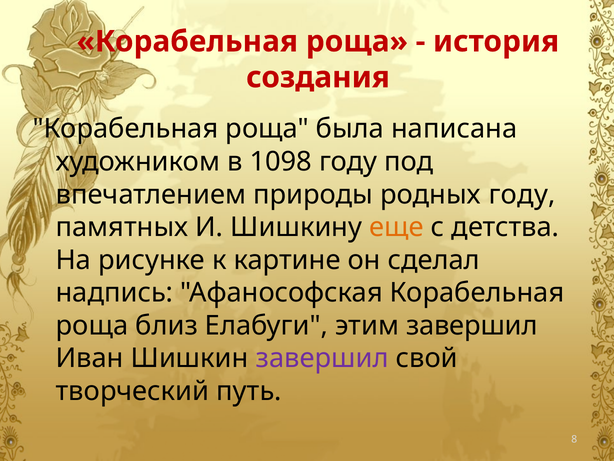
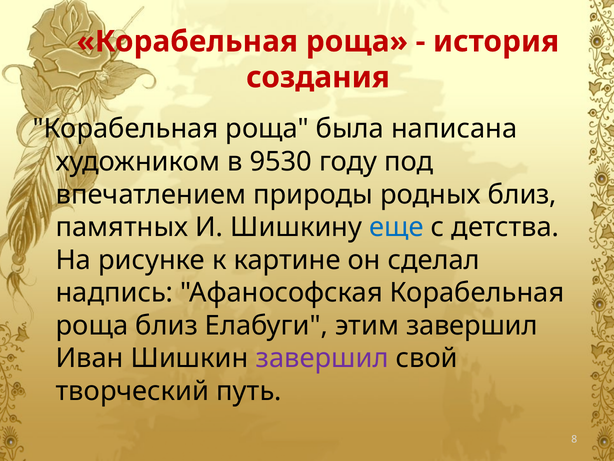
1098: 1098 -> 9530
родных году: году -> близ
еще colour: orange -> blue
